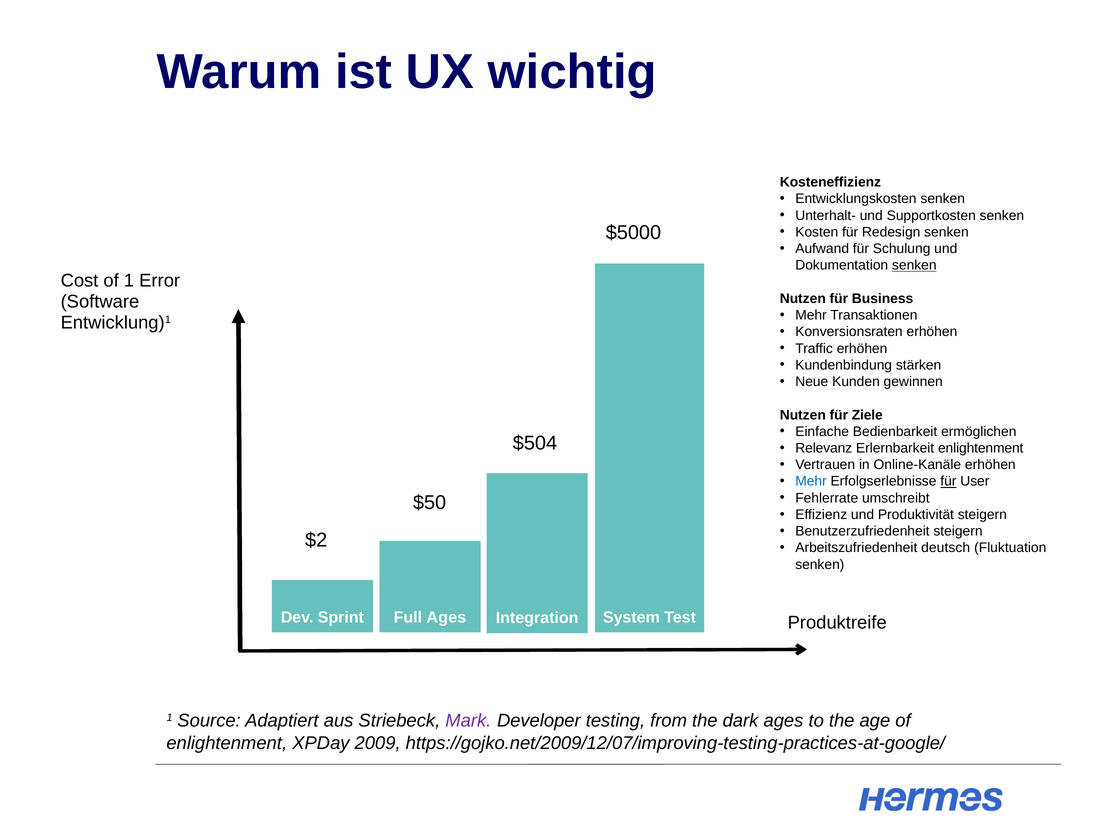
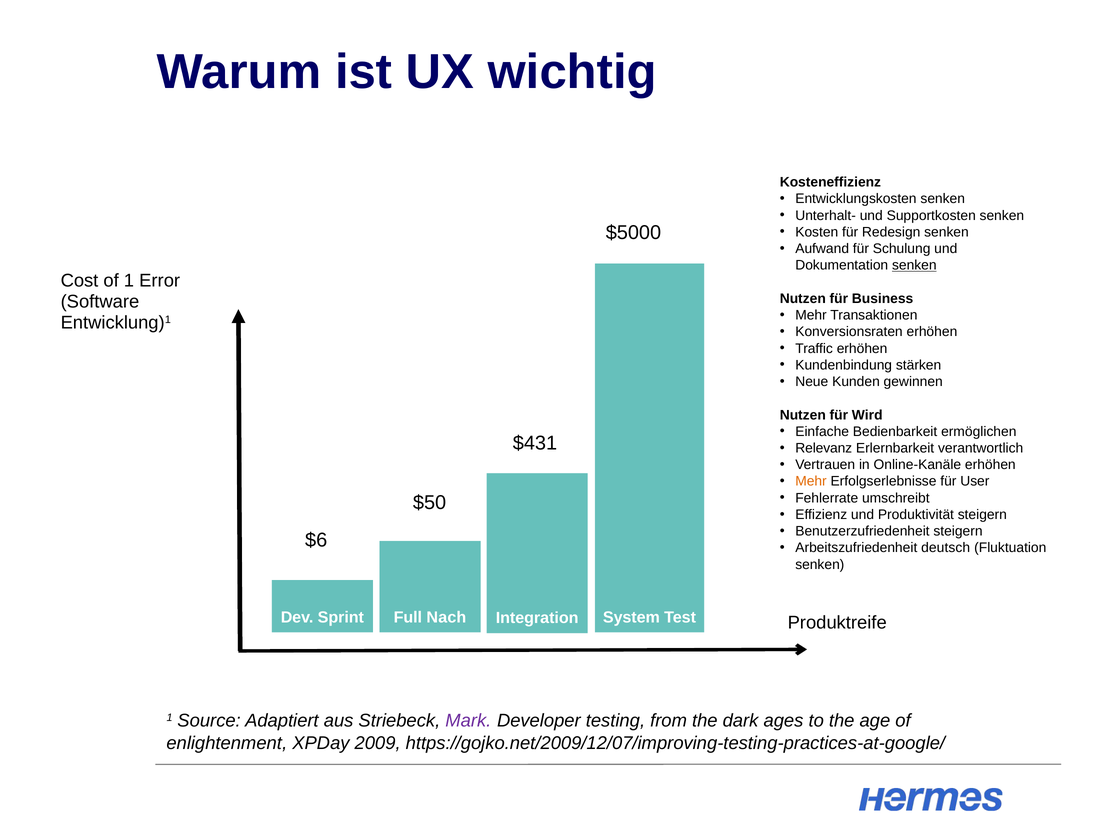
Ziele: Ziele -> Wird
$504: $504 -> $431
Erlernbarkeit enlightenment: enlightenment -> verantwortlich
Mehr at (811, 481) colour: blue -> orange
für at (948, 481) underline: present -> none
$2: $2 -> $6
Full Ages: Ages -> Nach
